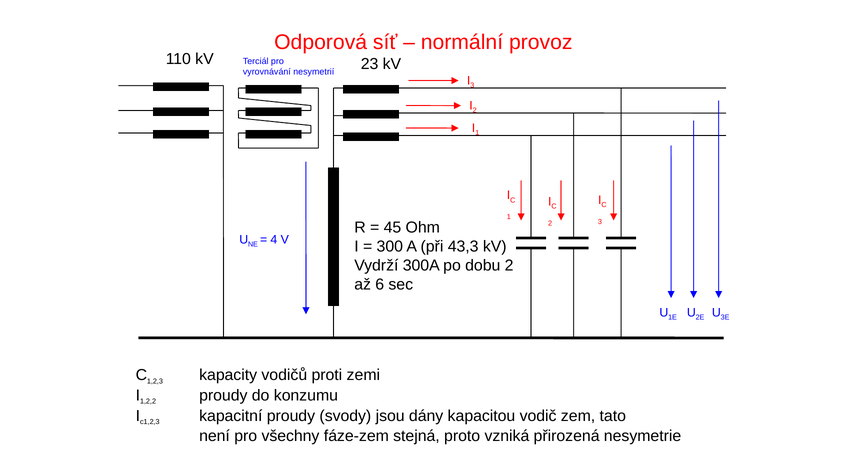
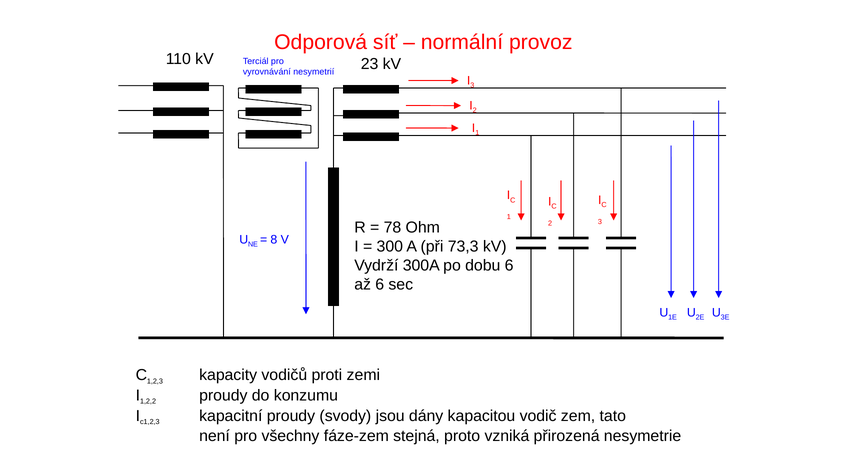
45: 45 -> 78
4: 4 -> 8
43,3: 43,3 -> 73,3
dobu 2: 2 -> 6
